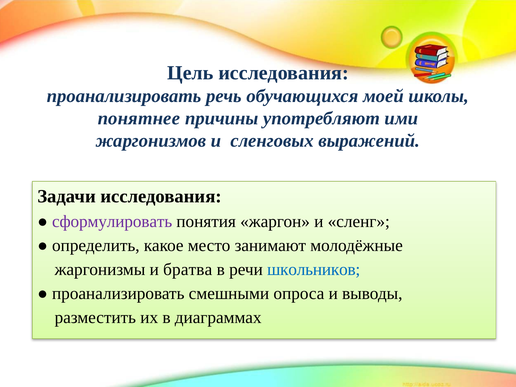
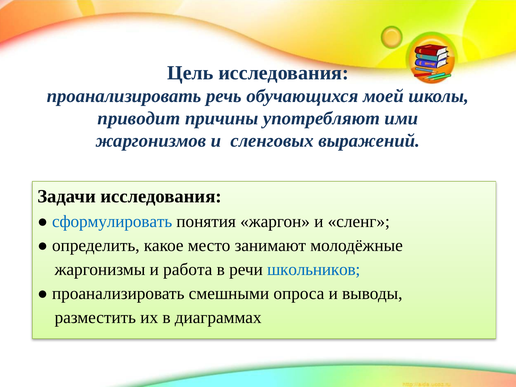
понятнее: понятнее -> приводит
сформулировать colour: purple -> blue
братва: братва -> работа
